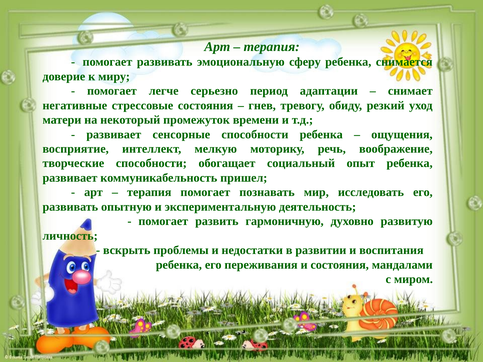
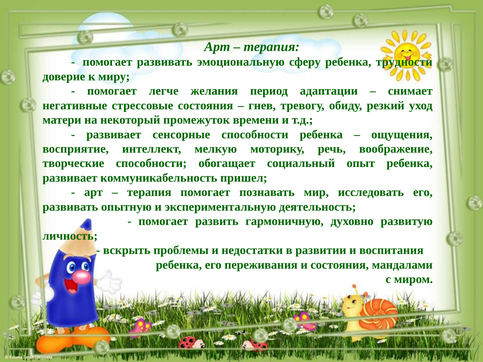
снимается: снимается -> трудности
серьезно: серьезно -> желания
